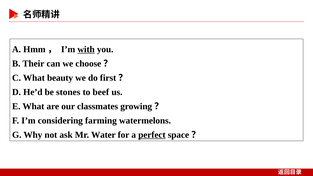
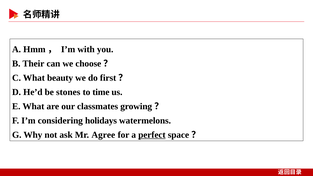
with underline: present -> none
beef: beef -> time
farming: farming -> holidays
Water: Water -> Agree
